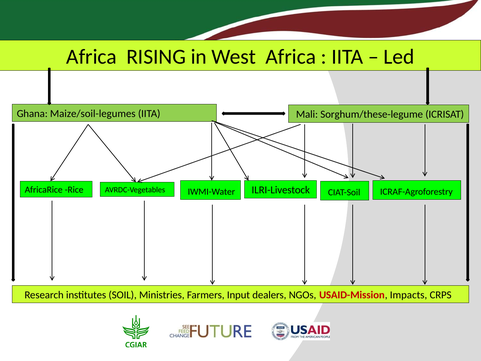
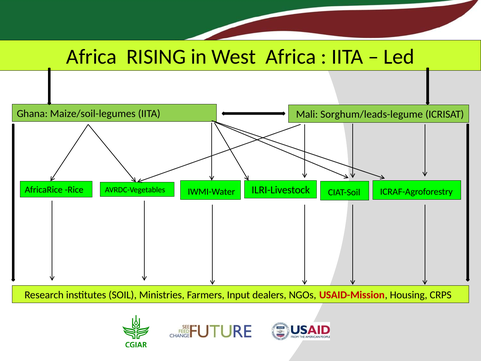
Sorghum/these-legume: Sorghum/these-legume -> Sorghum/leads-legume
Impacts: Impacts -> Housing
